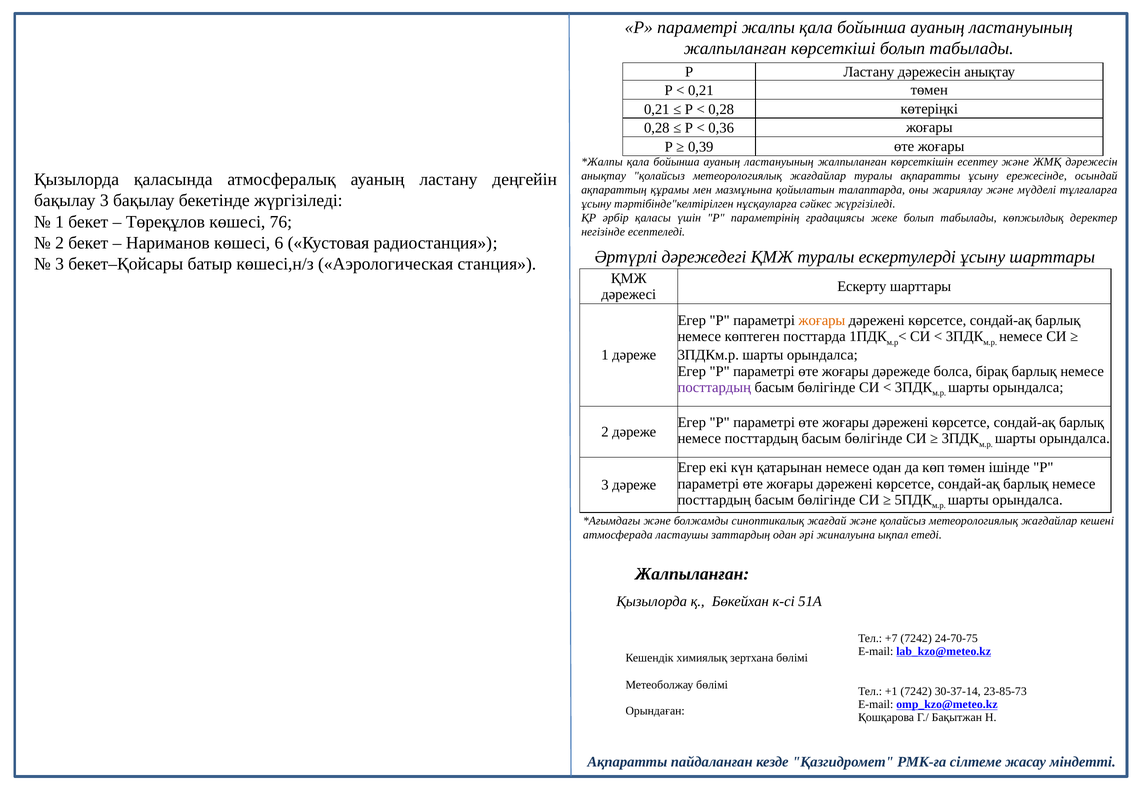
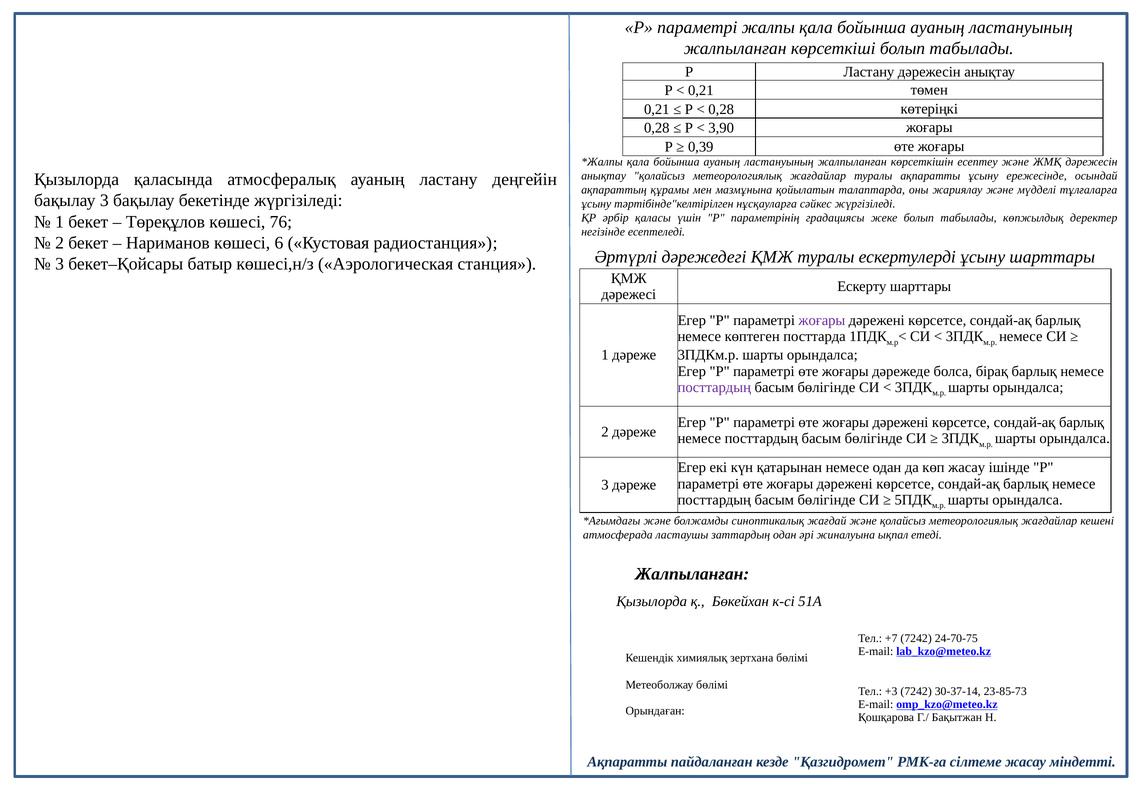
0,36: 0,36 -> 3,90
жоғары at (822, 321) colour: orange -> purple
көп төмен: төмен -> жасау
+1: +1 -> +3
